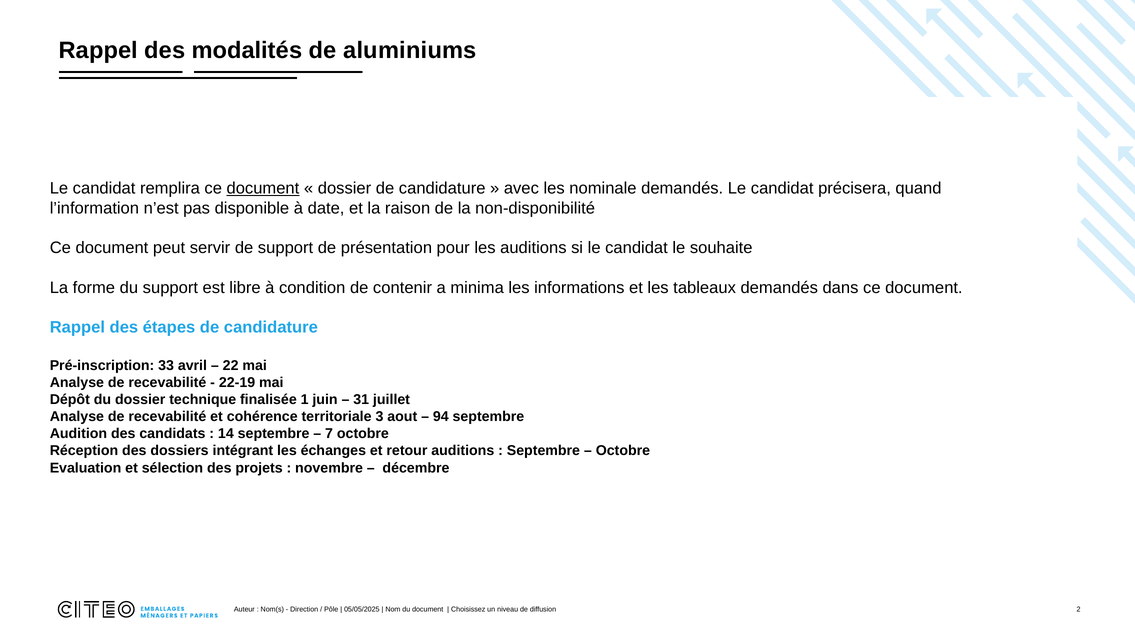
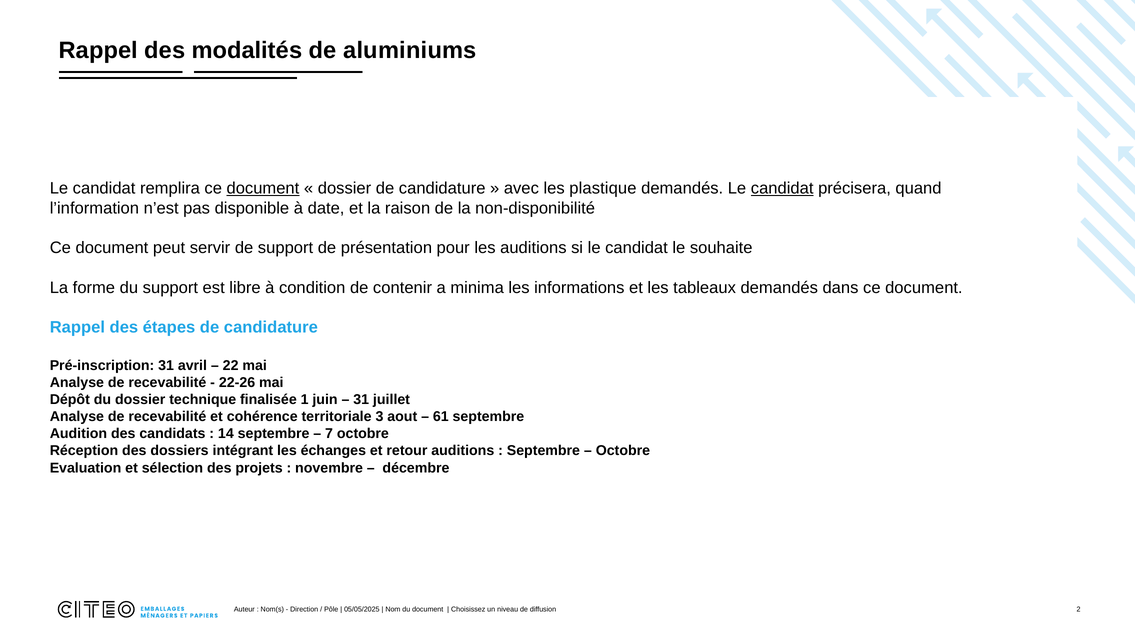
nominale: nominale -> plastique
candidat at (782, 188) underline: none -> present
Pré-inscription 33: 33 -> 31
22-19: 22-19 -> 22-26
94: 94 -> 61
